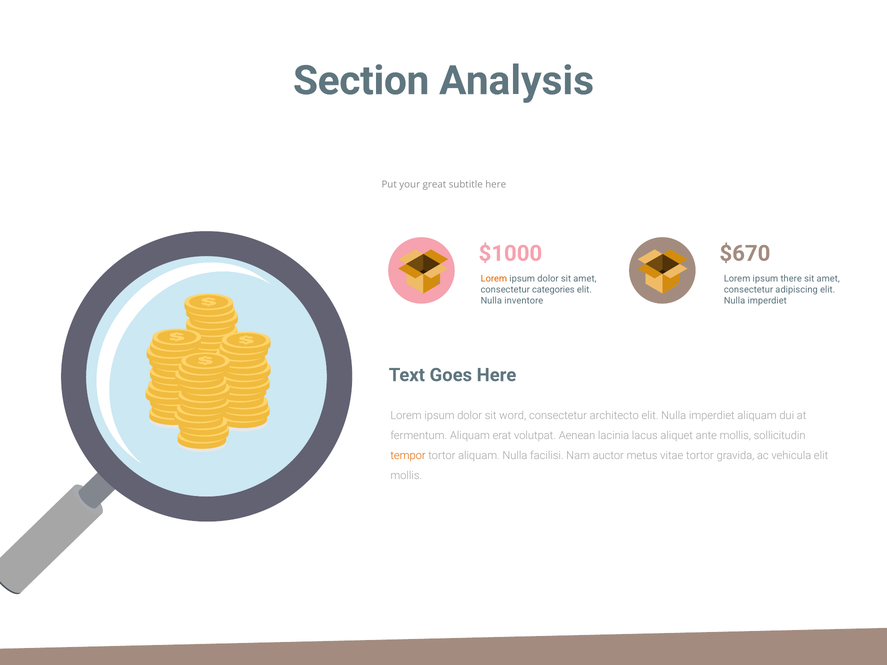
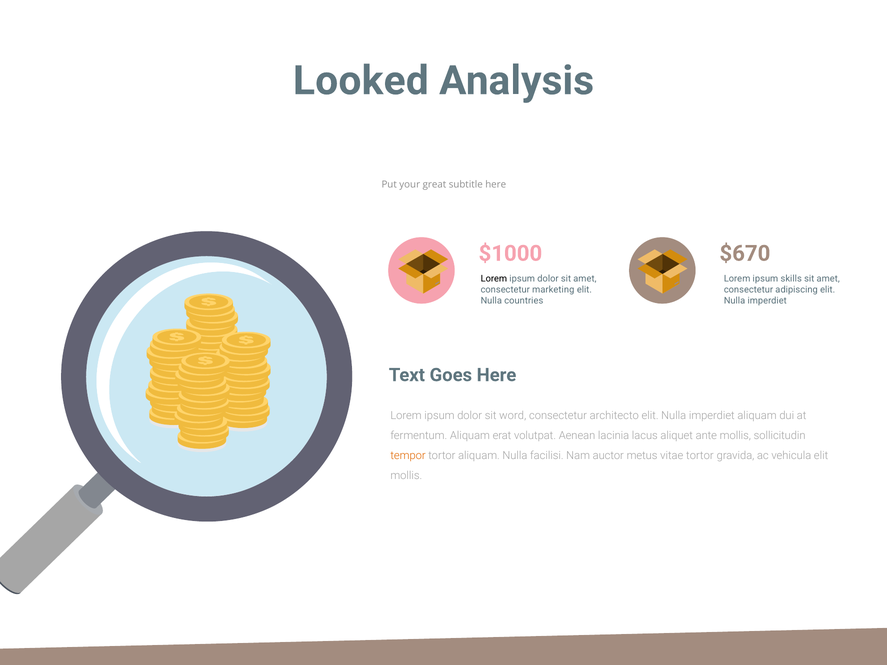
Section: Section -> Looked
Lorem at (494, 279) colour: orange -> black
there: there -> skills
categories: categories -> marketing
inventore: inventore -> countries
